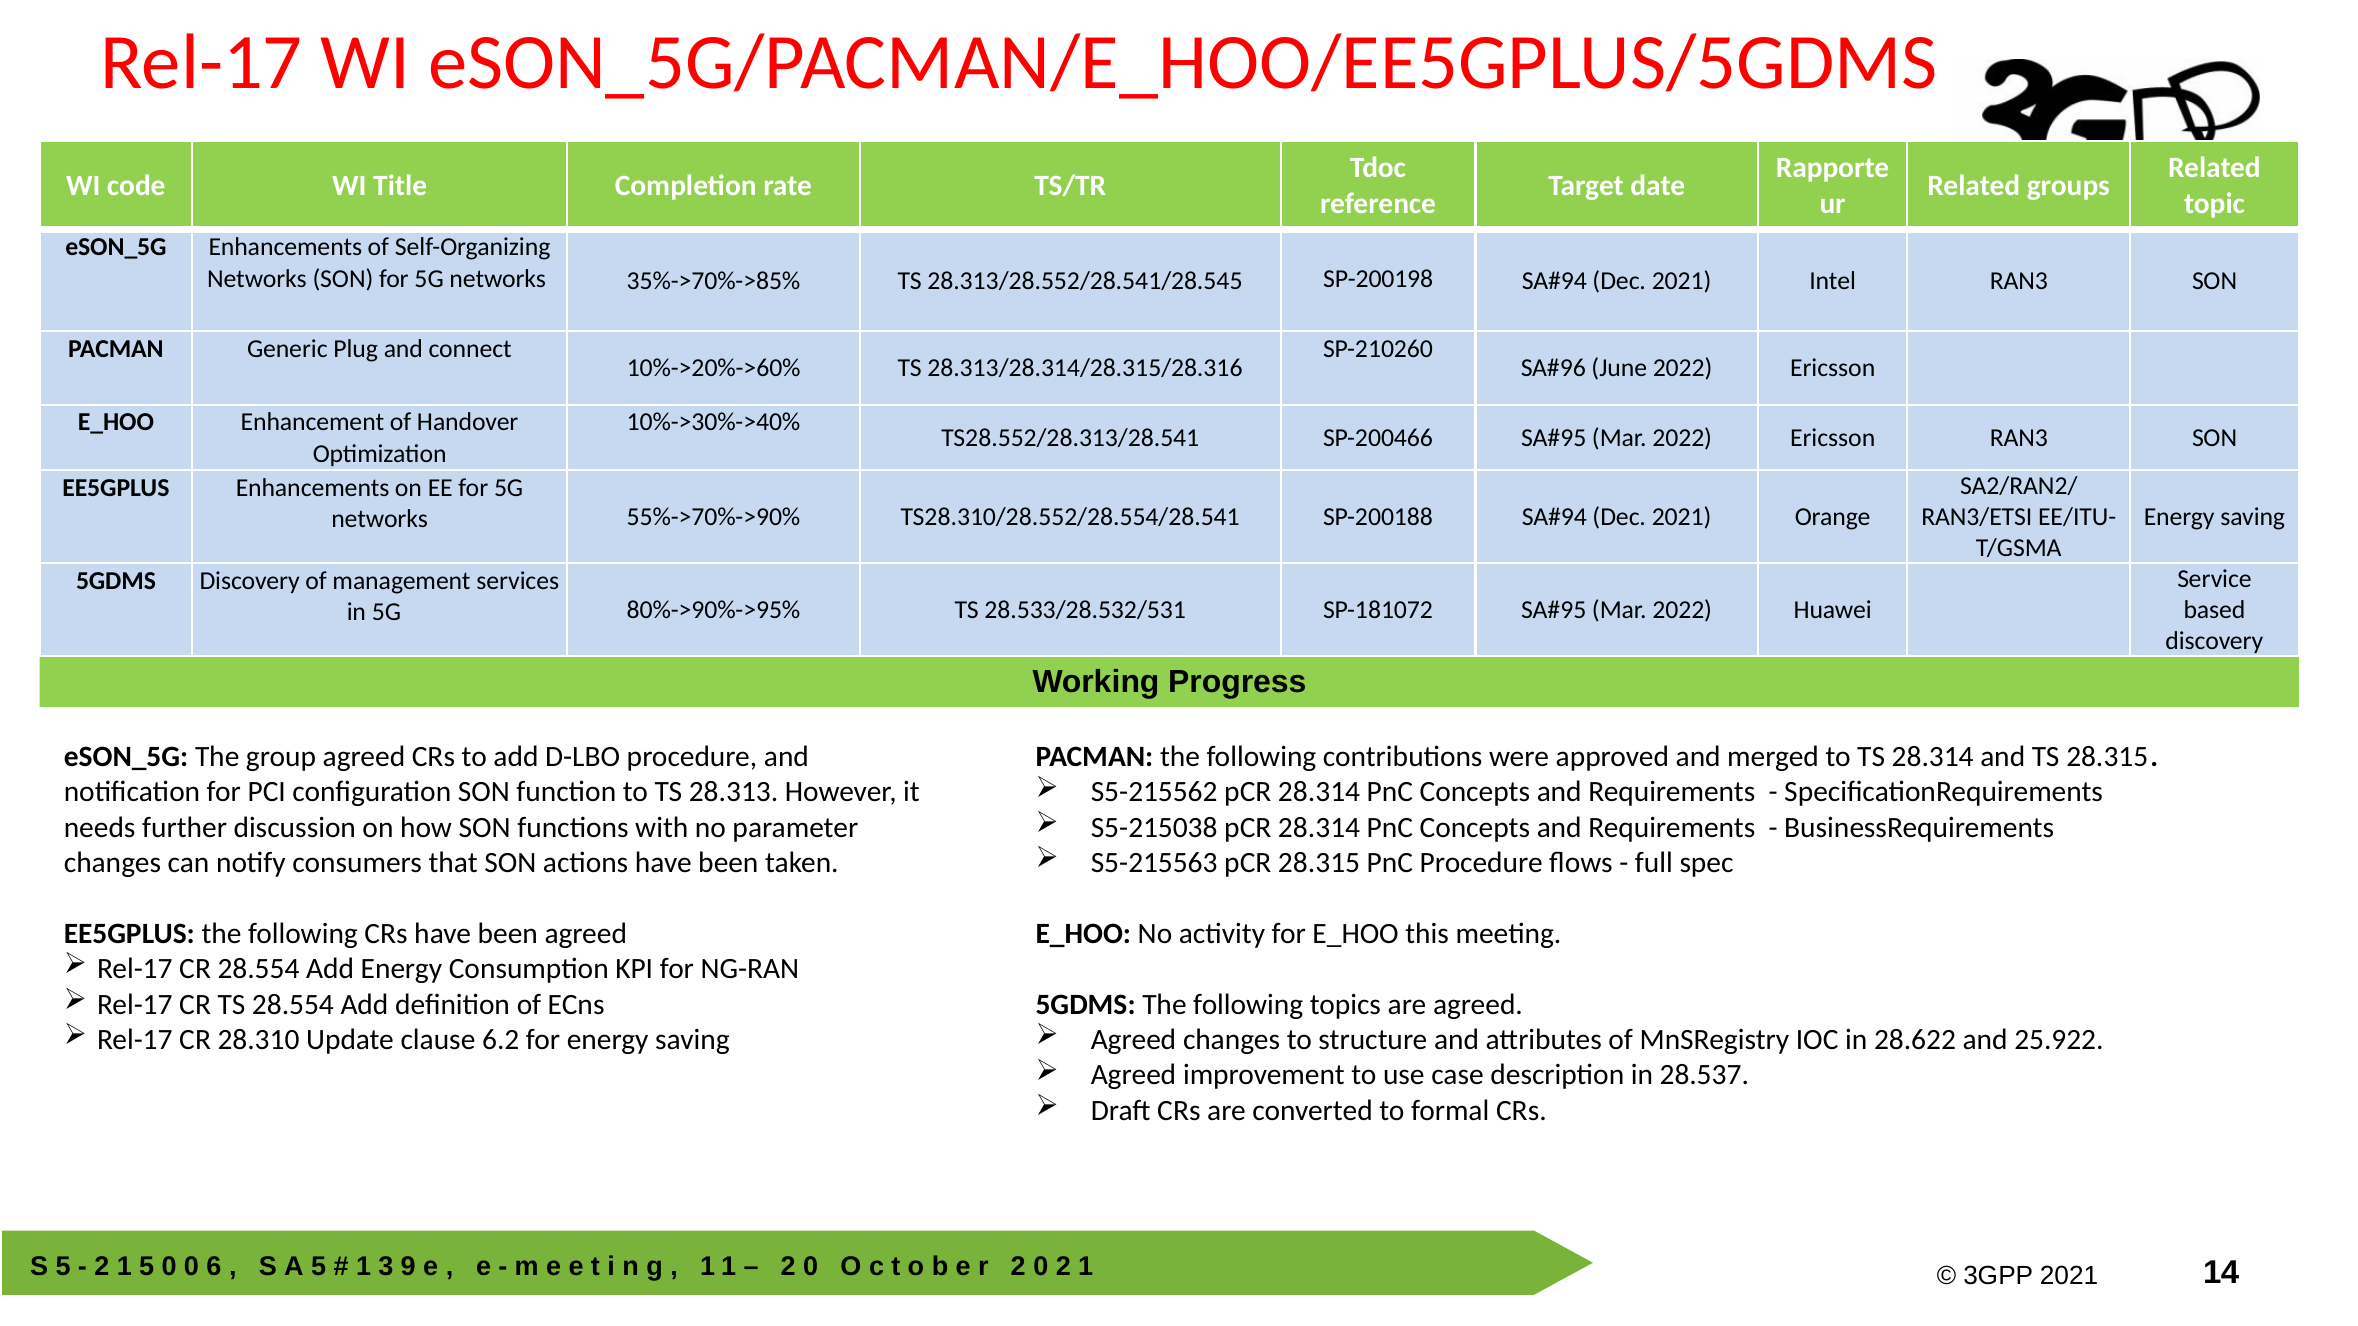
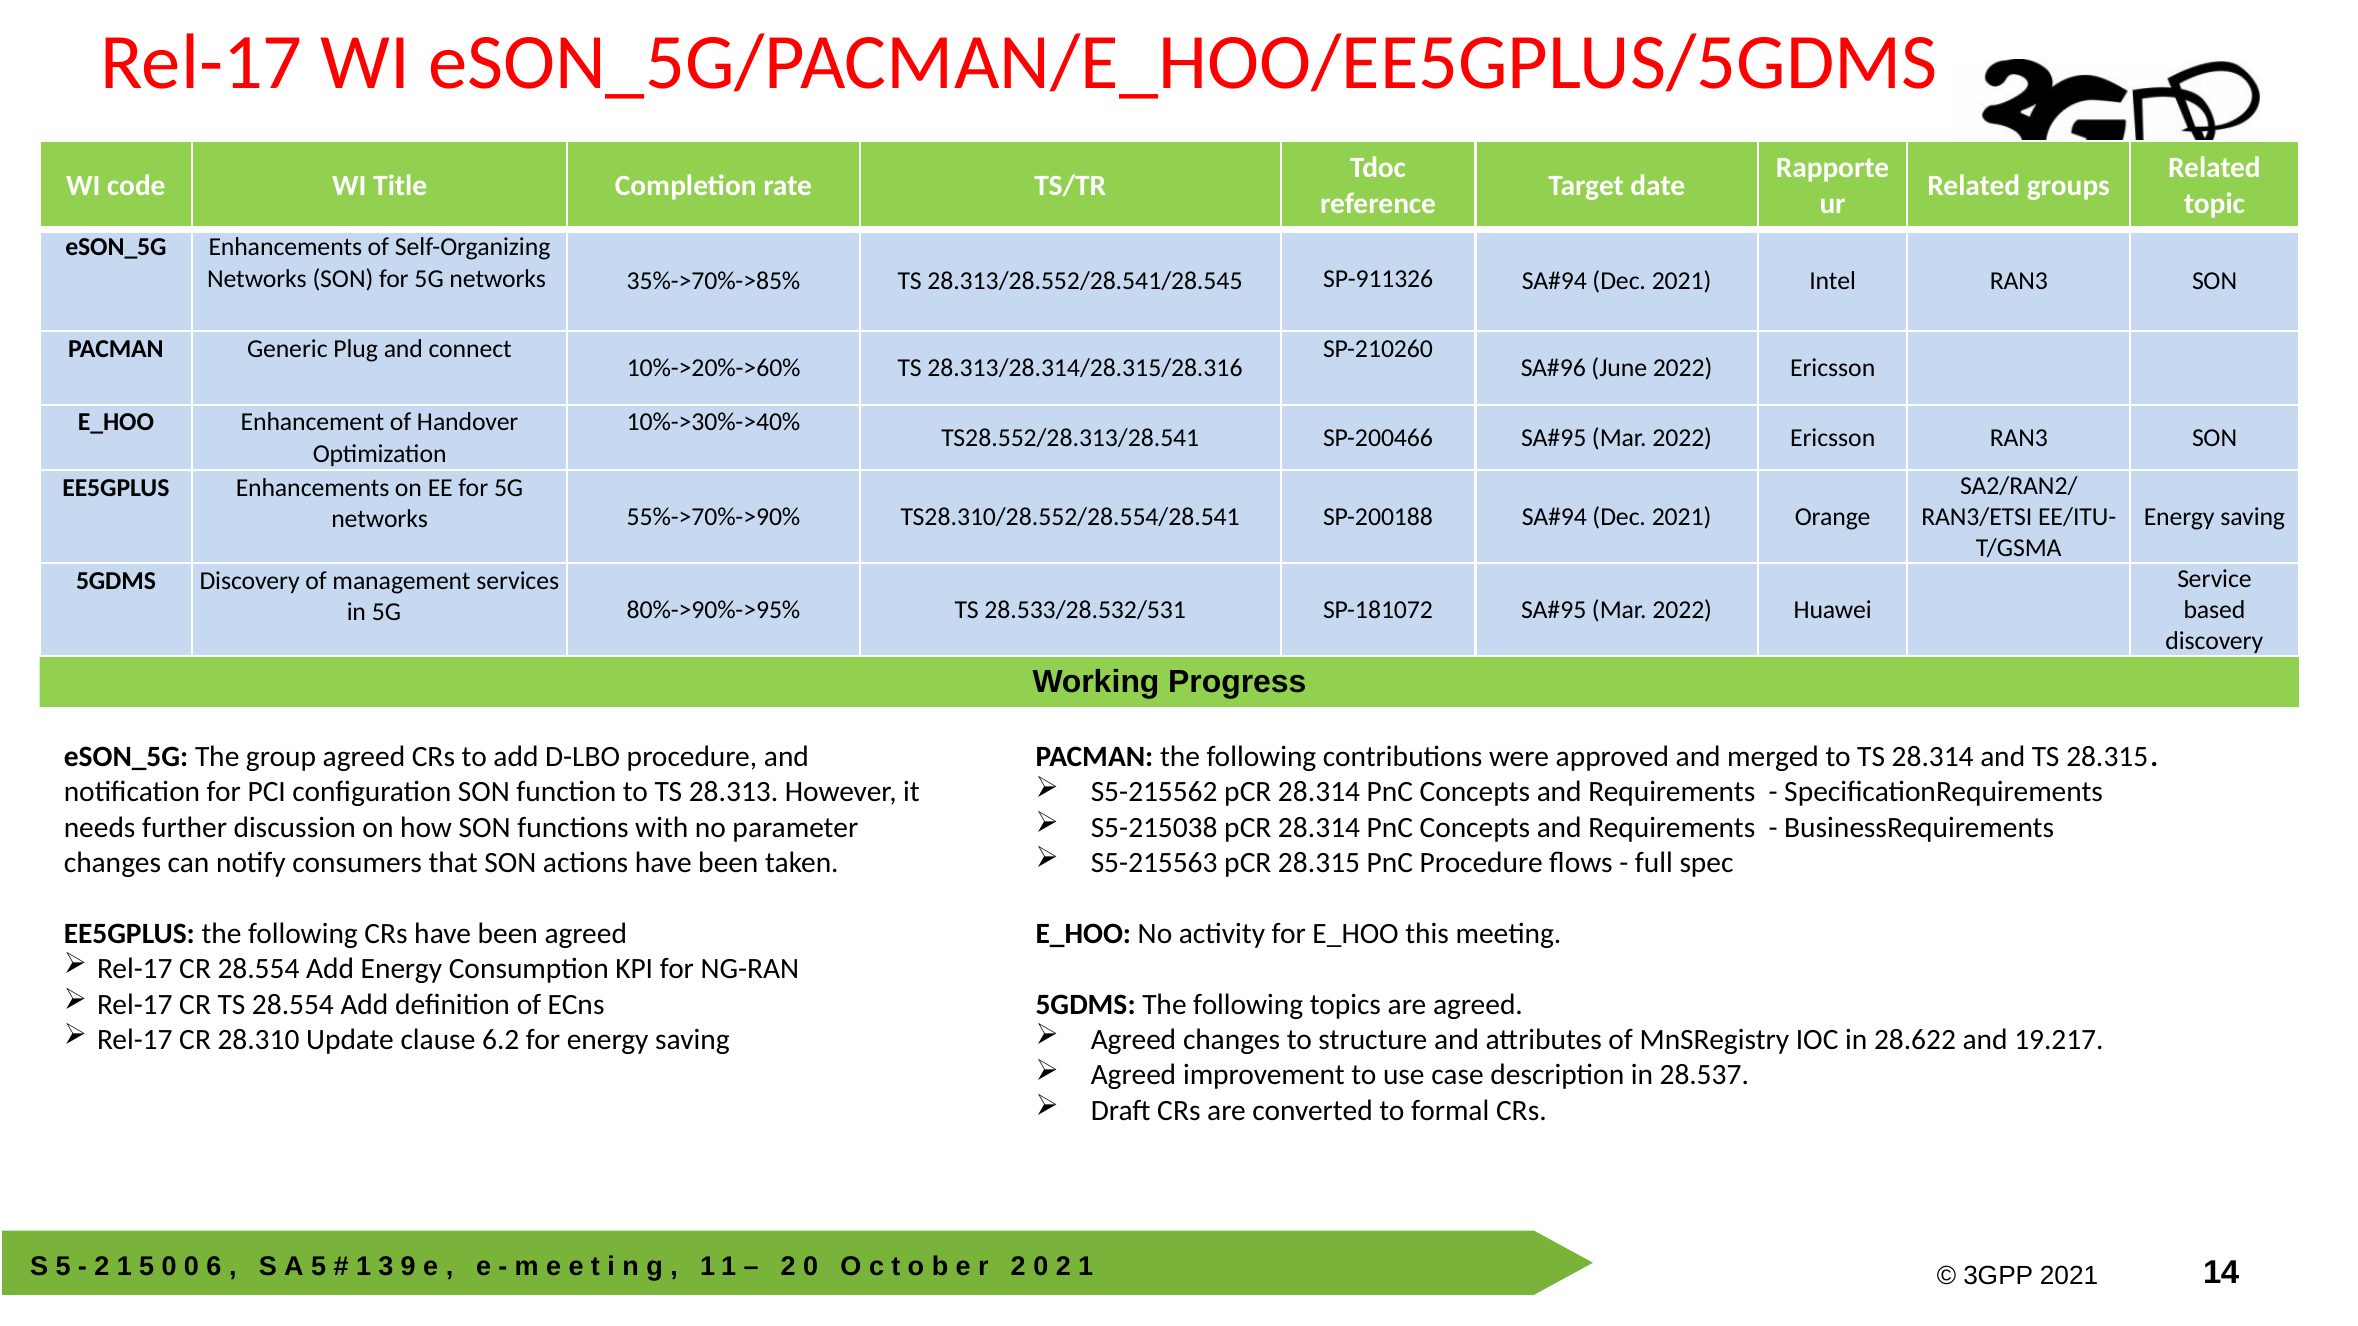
SP-200198: SP-200198 -> SP-911326
25.922: 25.922 -> 19.217
